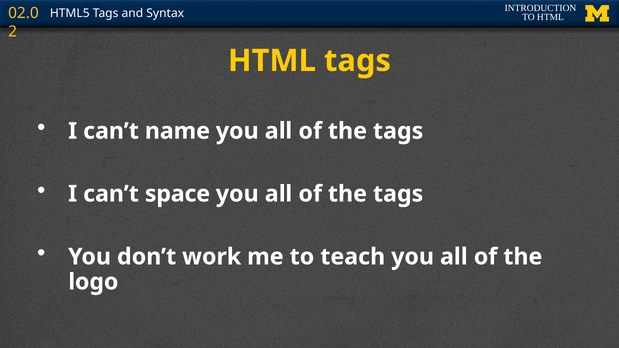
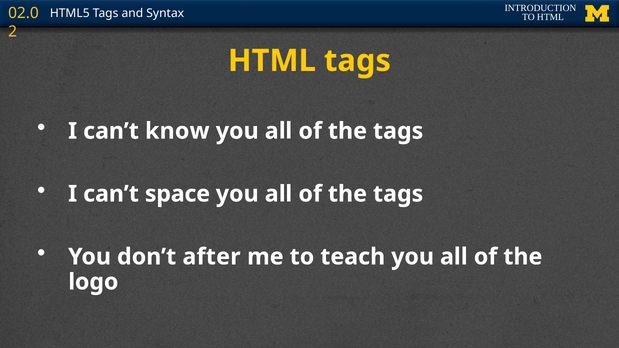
name: name -> know
work: work -> after
